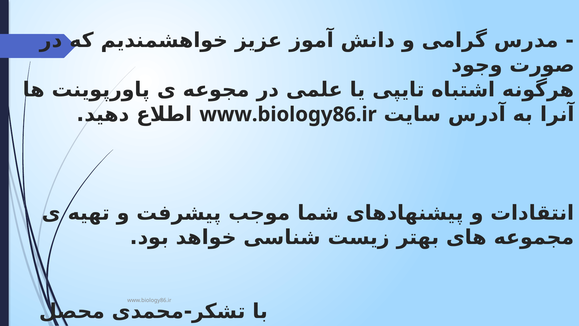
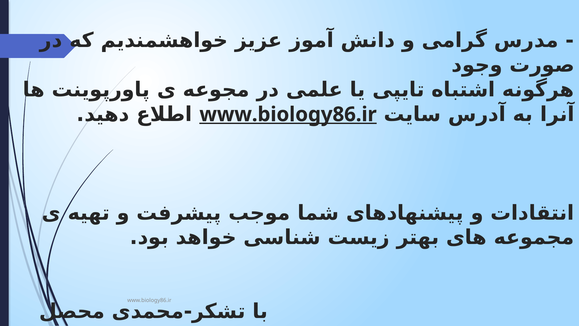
www.biology86.ir at (288, 114) underline: none -> present
